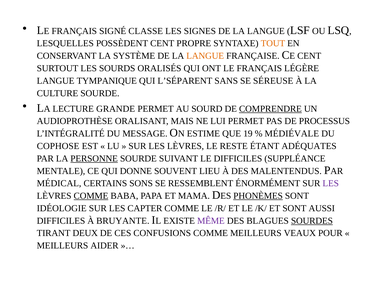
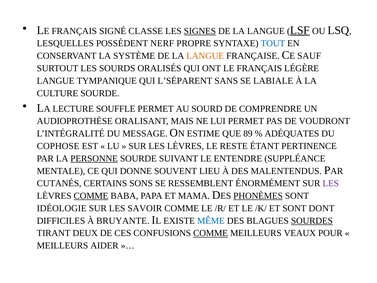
SIGNES underline: none -> present
LSF underline: none -> present
POSSÈDENT CENT: CENT -> NERF
TOUT colour: orange -> blue
CENT at (309, 56): CENT -> SAUF
SÉREUSE: SÉREUSE -> LABIALE
GRANDE: GRANDE -> SOUFFLE
COMPRENDRE underline: present -> none
PROCESSUS: PROCESSUS -> VOUDRONT
19: 19 -> 89
MÉDIÉVALE: MÉDIÉVALE -> ADÉQUATES
ADÉQUATES: ADÉQUATES -> PERTINENCE
LE DIFFICILES: DIFFICILES -> ENTENDRE
MÉDICAL: MÉDICAL -> CUTANÉS
CAPTER: CAPTER -> SAVOIR
AUSSI: AUSSI -> DONT
MÊME colour: purple -> blue
COMME at (211, 233) underline: none -> present
